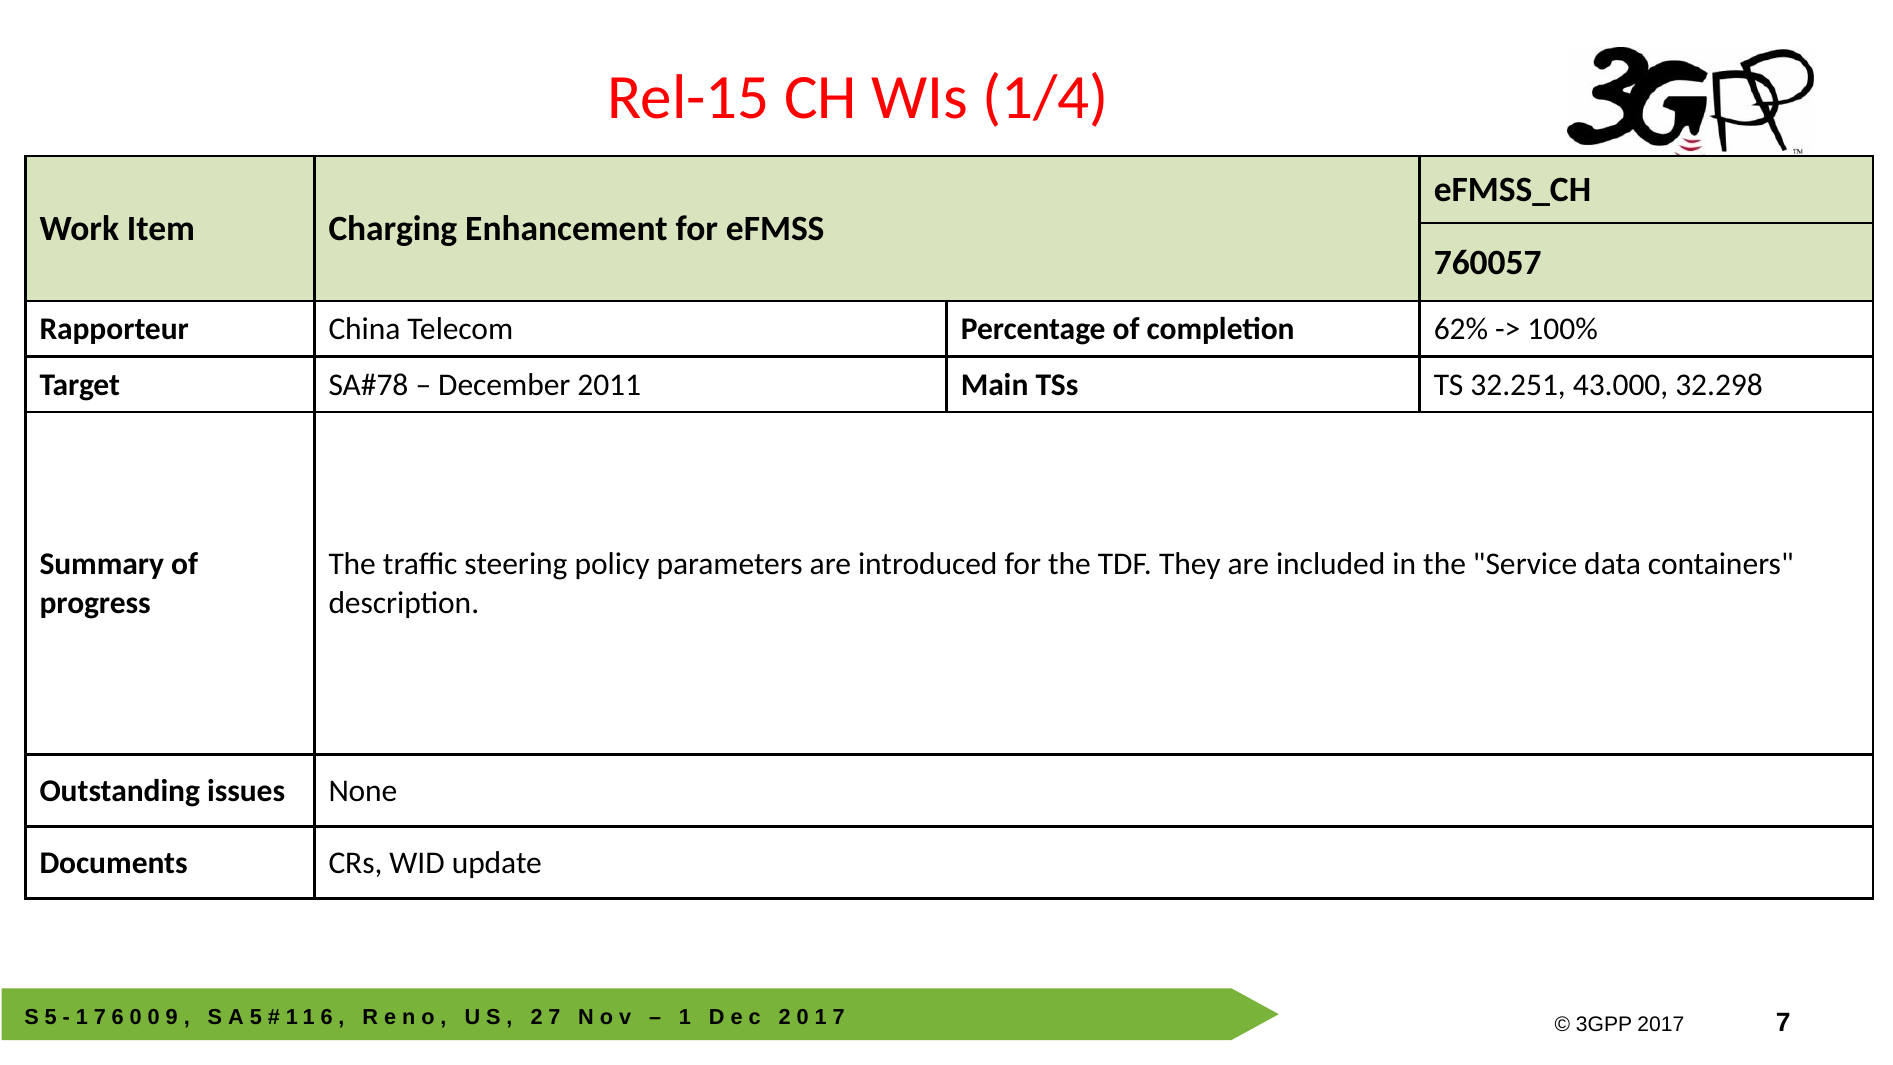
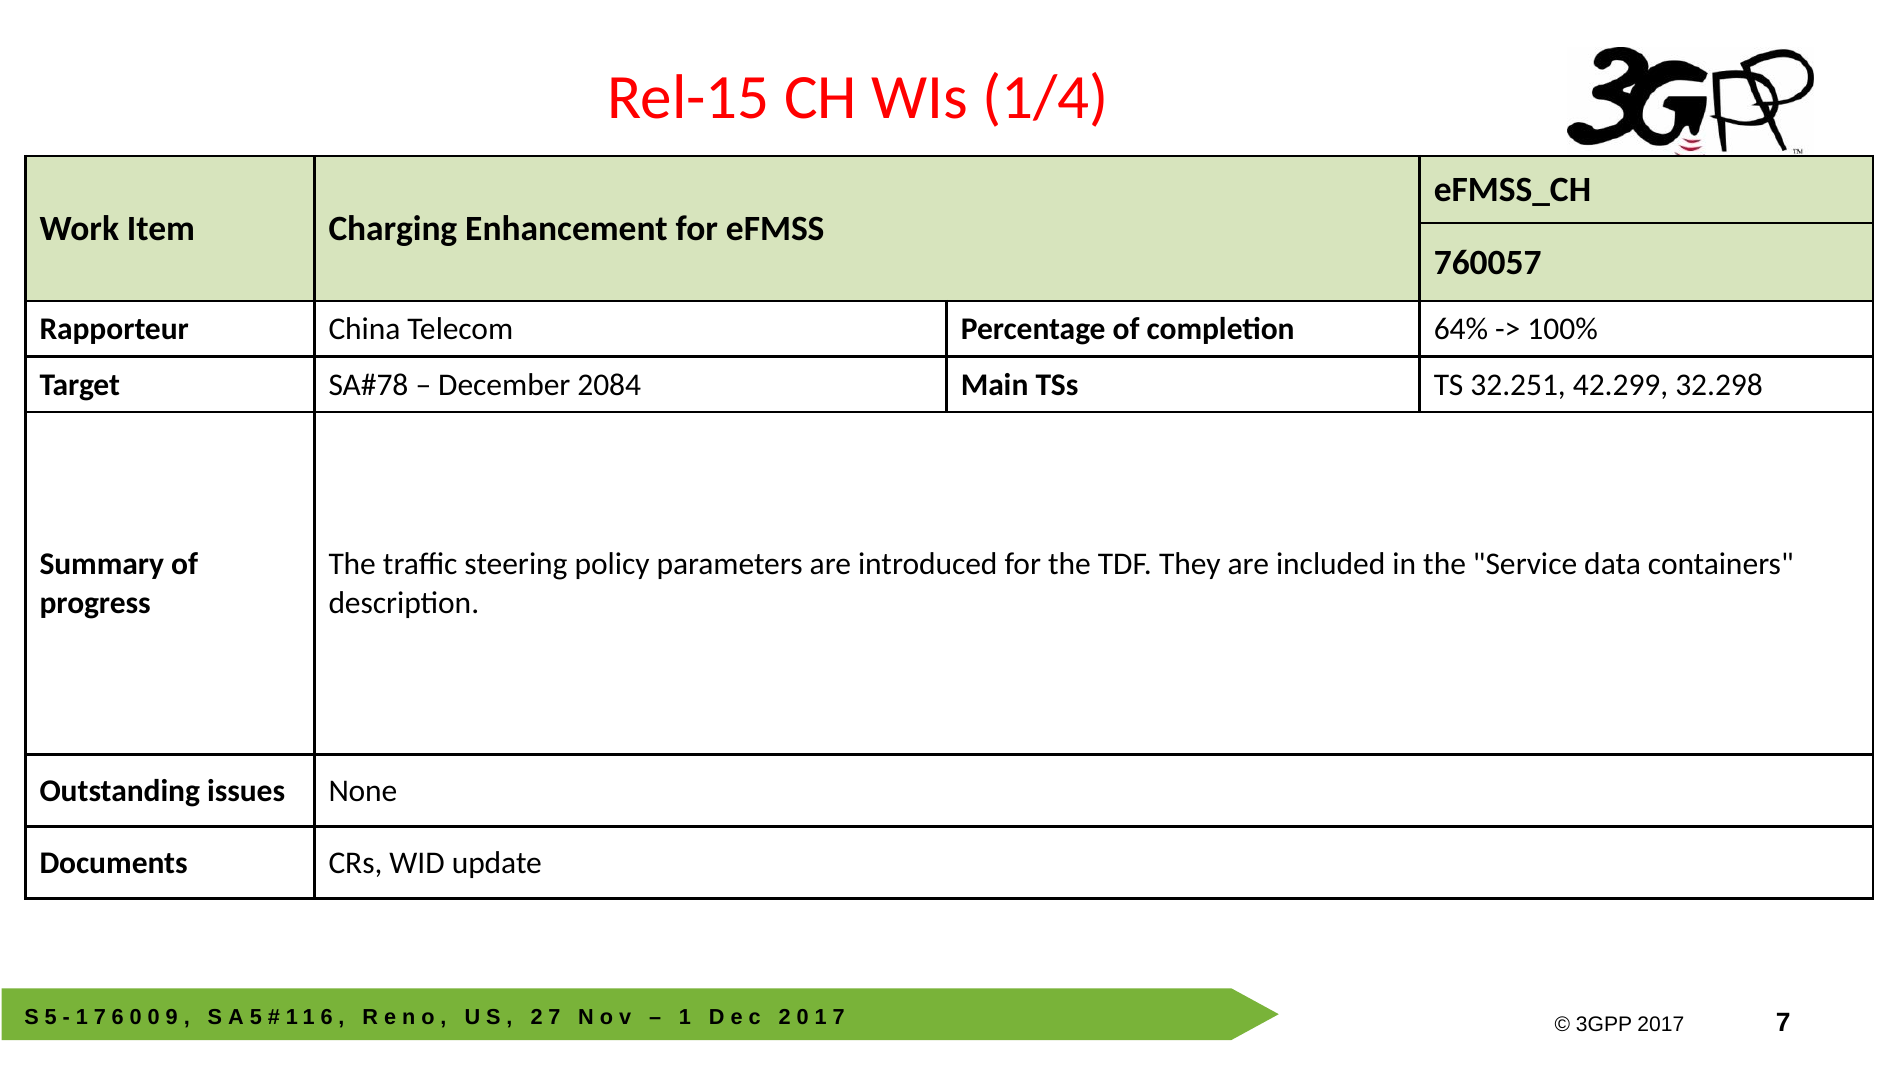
62%: 62% -> 64%
2011: 2011 -> 2084
43.000: 43.000 -> 42.299
